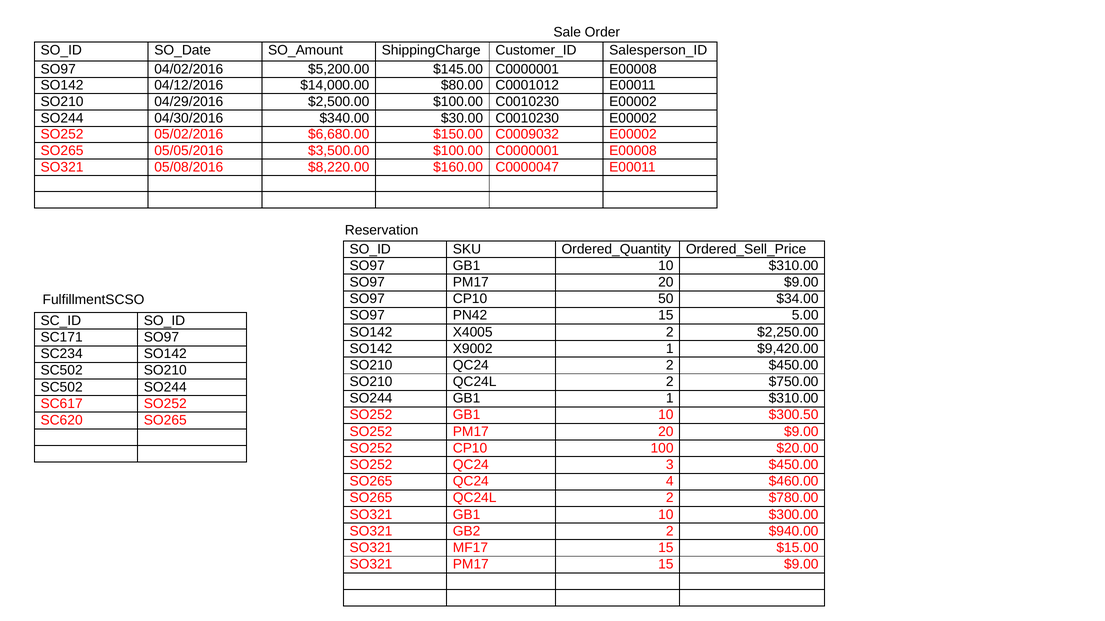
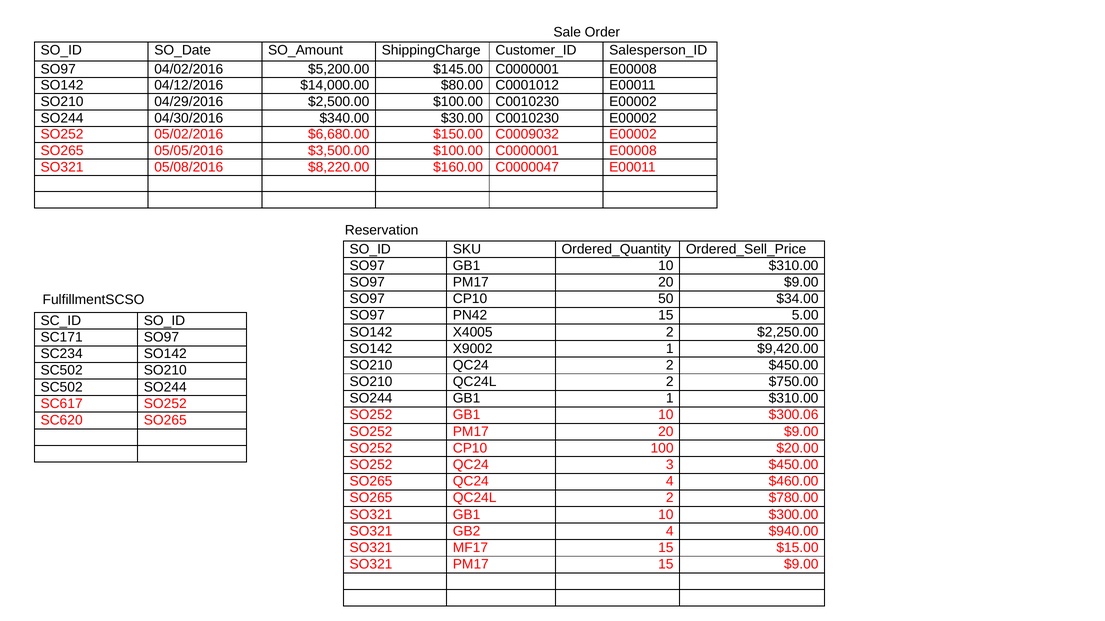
$300.50: $300.50 -> $300.06
GB2 2: 2 -> 4
